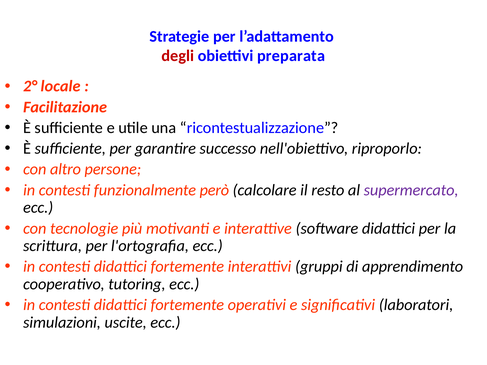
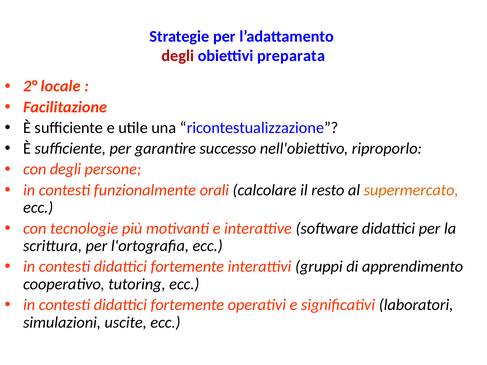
con altro: altro -> degli
però: però -> orali
supermercato colour: purple -> orange
